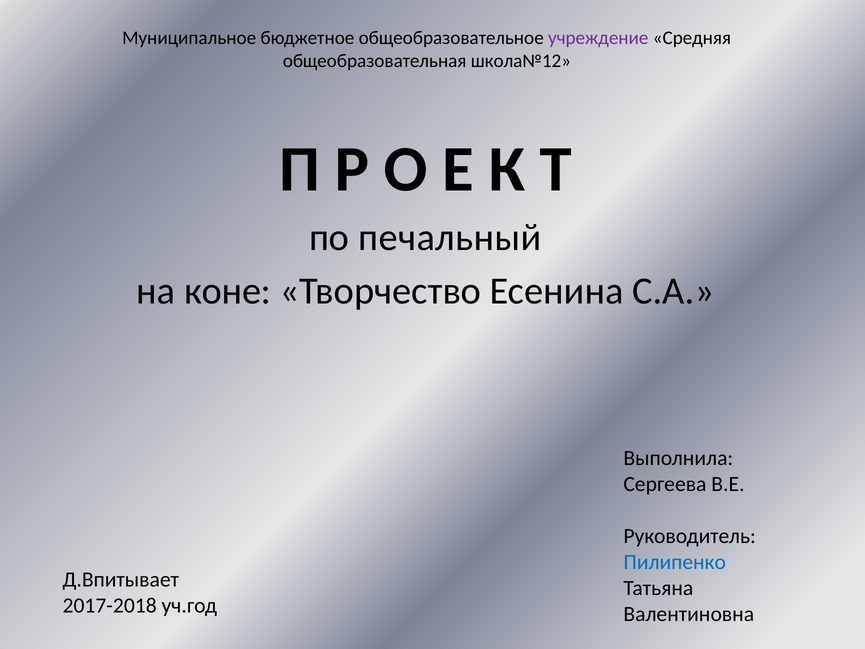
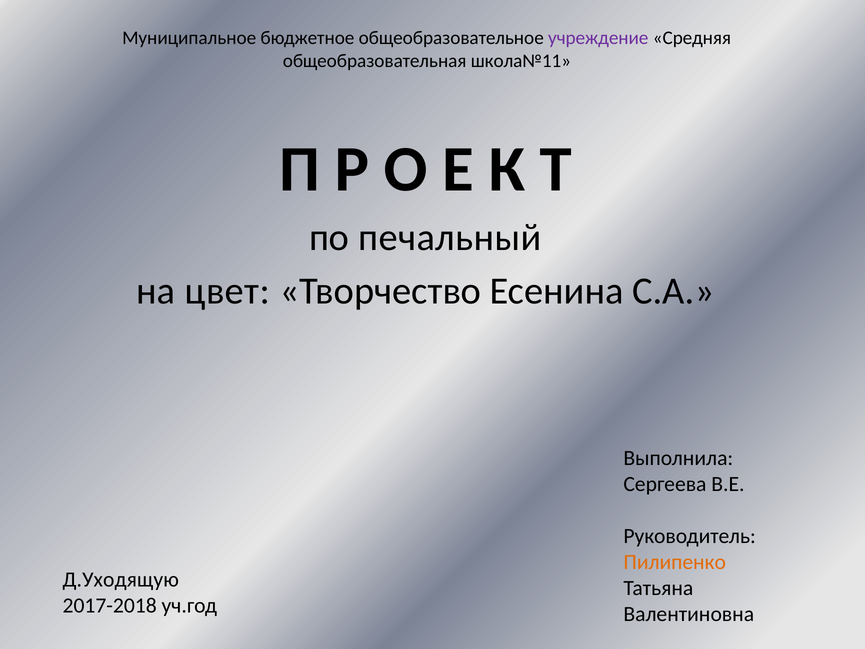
школа№12: школа№12 -> школа№11
коне: коне -> цвет
Пилипенко colour: blue -> orange
Д.Впитывает: Д.Впитывает -> Д.Уходящую
